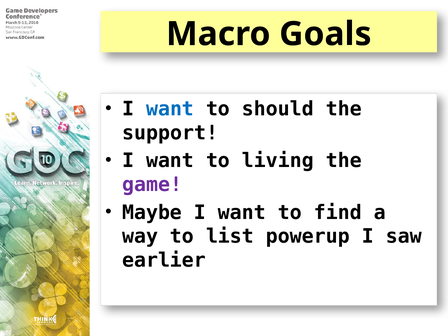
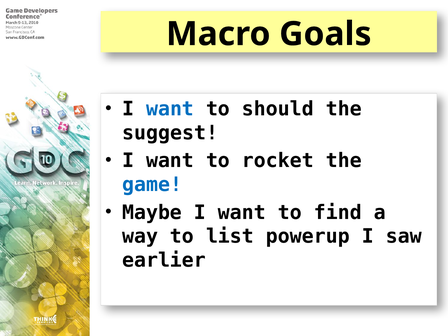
support: support -> suggest
living: living -> rocket
game colour: purple -> blue
